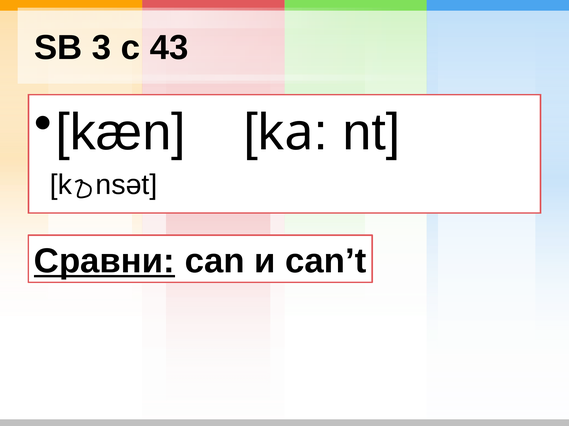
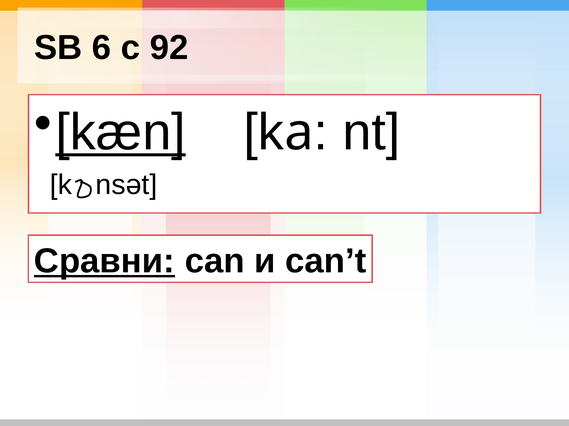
3: 3 -> 6
43: 43 -> 92
kæn underline: none -> present
